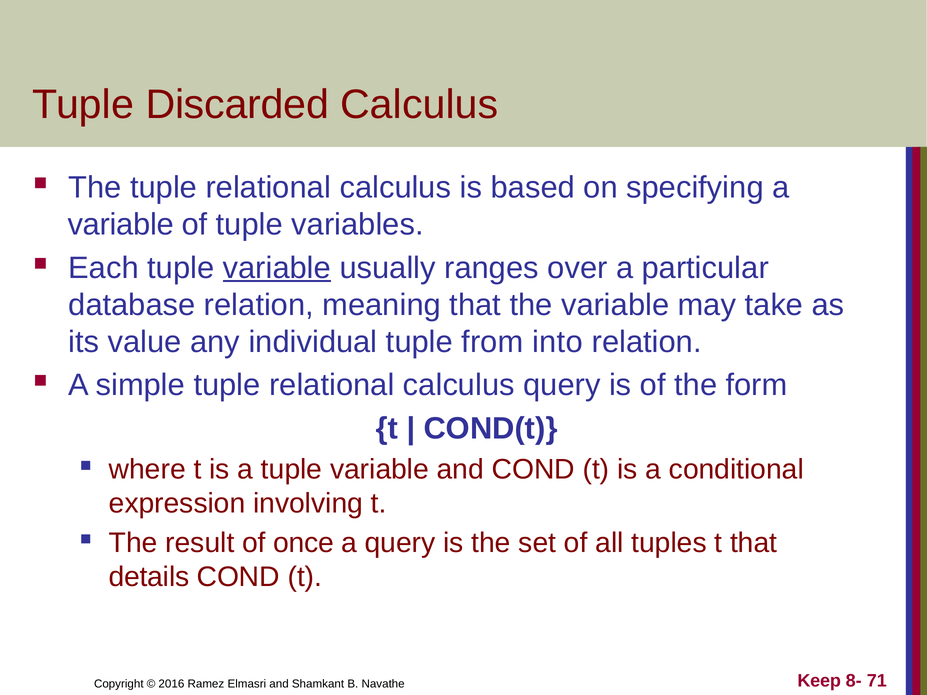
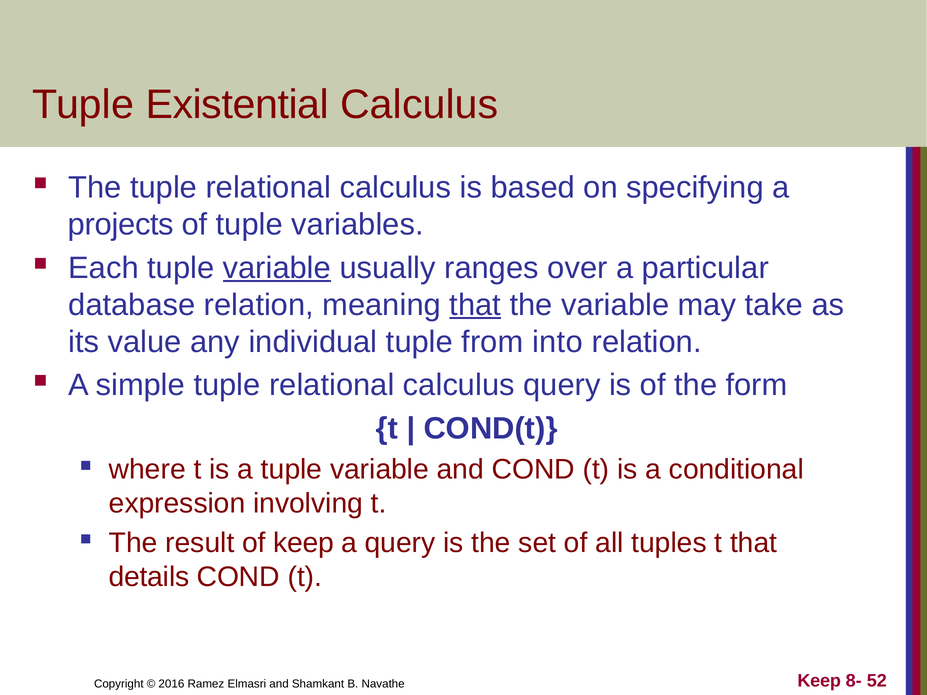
Discarded: Discarded -> Existential
variable at (121, 225): variable -> projects
that at (475, 305) underline: none -> present
of once: once -> keep
71: 71 -> 52
